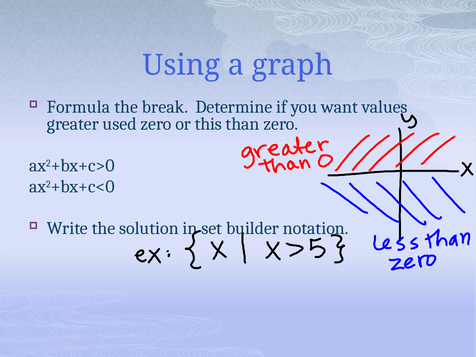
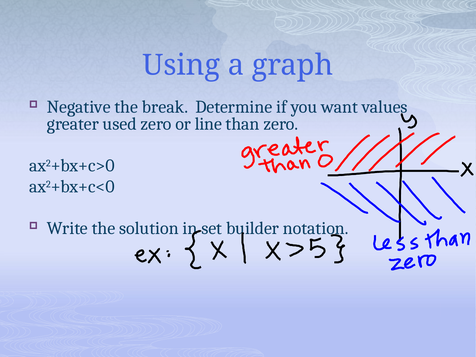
Formula: Formula -> Negative
this: this -> line
